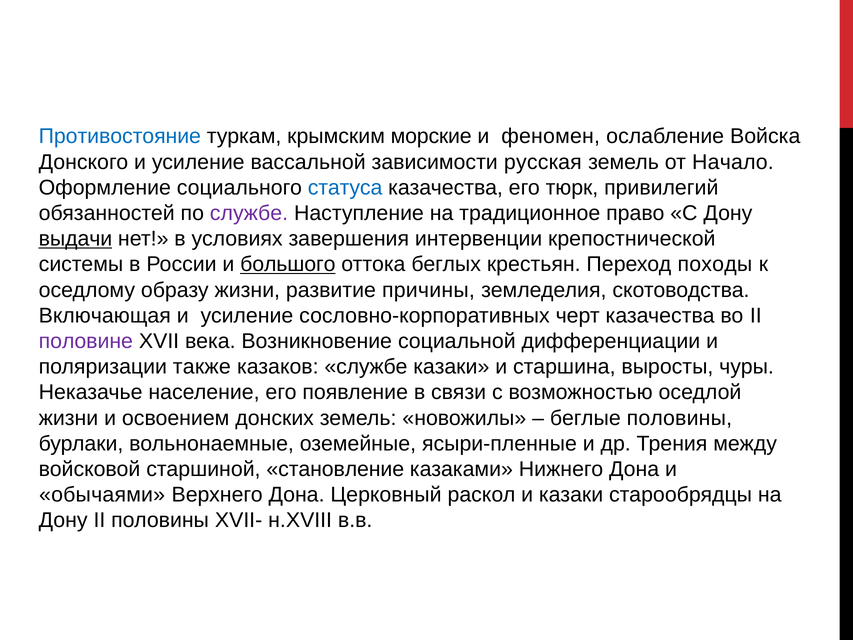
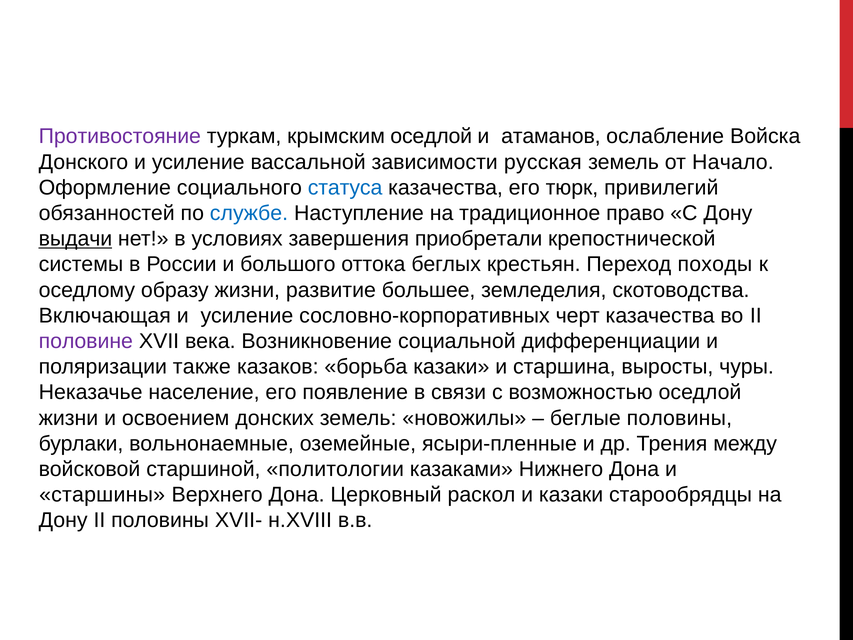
Противостояние colour: blue -> purple
крымским морские: морские -> оседлой
феномен: феномен -> атаманов
службе at (249, 213) colour: purple -> blue
интервенции: интервенции -> приобретали
большого underline: present -> none
причины: причины -> большее
казаков службе: службе -> борьба
становление: становление -> политологии
обычаями: обычаями -> старшины
